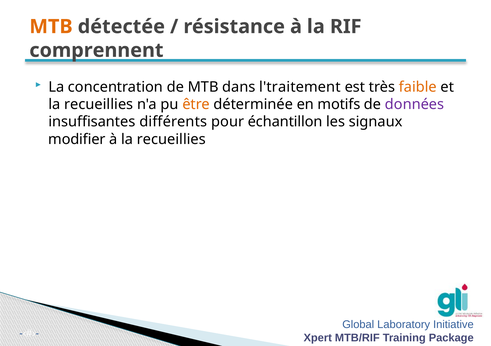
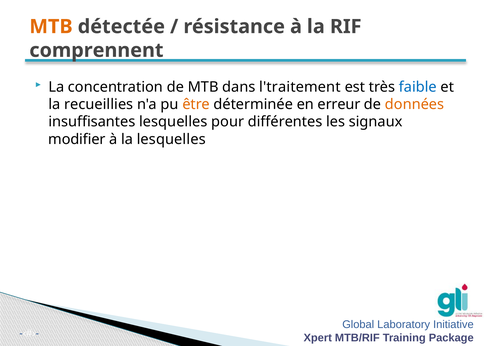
faible colour: orange -> blue
motifs: motifs -> erreur
données colour: purple -> orange
insuffisantes différents: différents -> lesquelles
échantillon: échantillon -> différentes
à la recueillies: recueillies -> lesquelles
